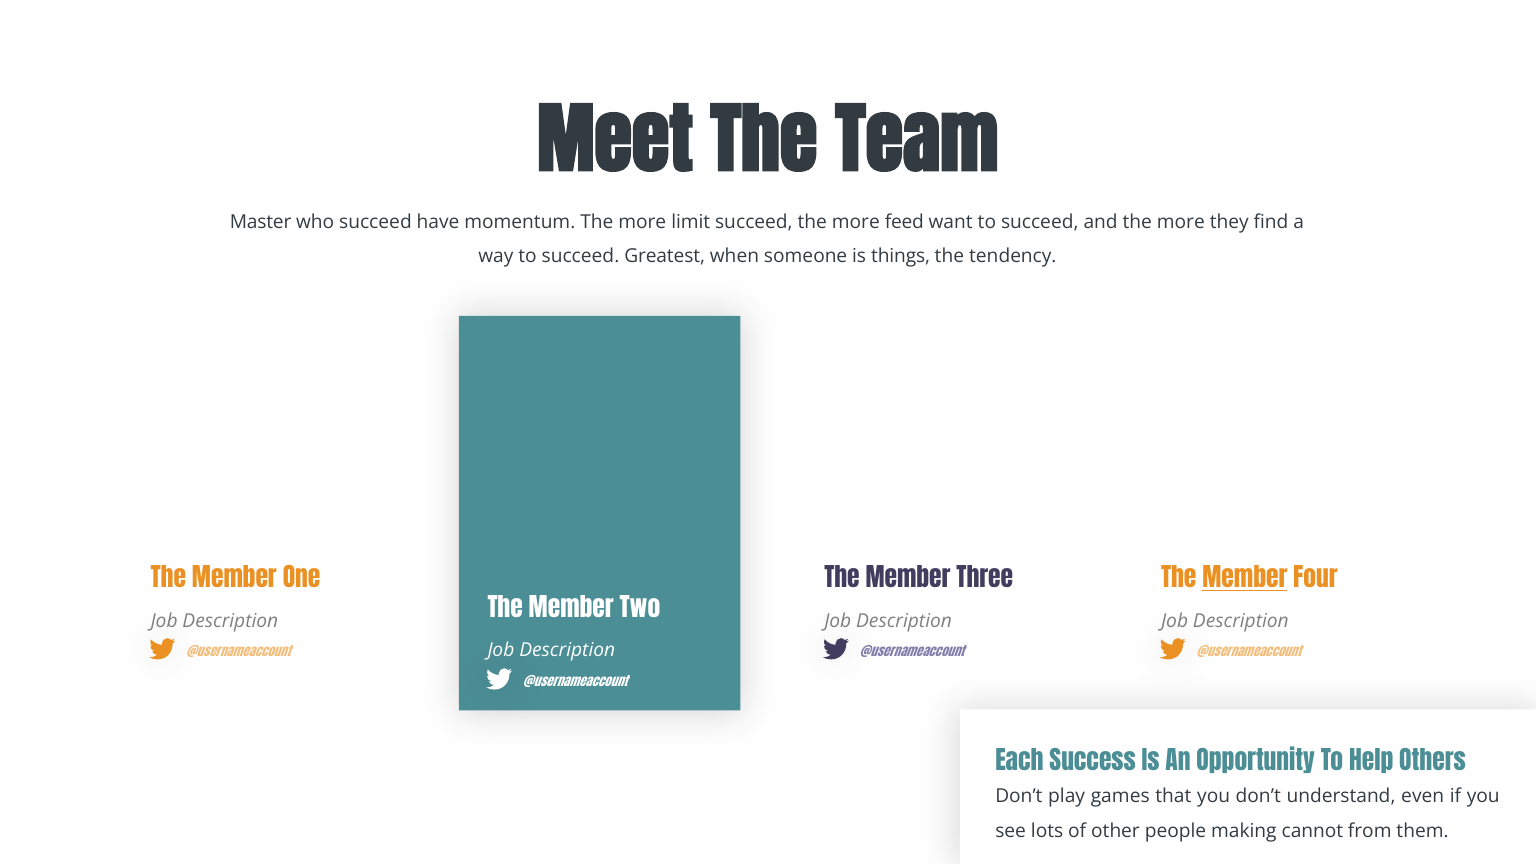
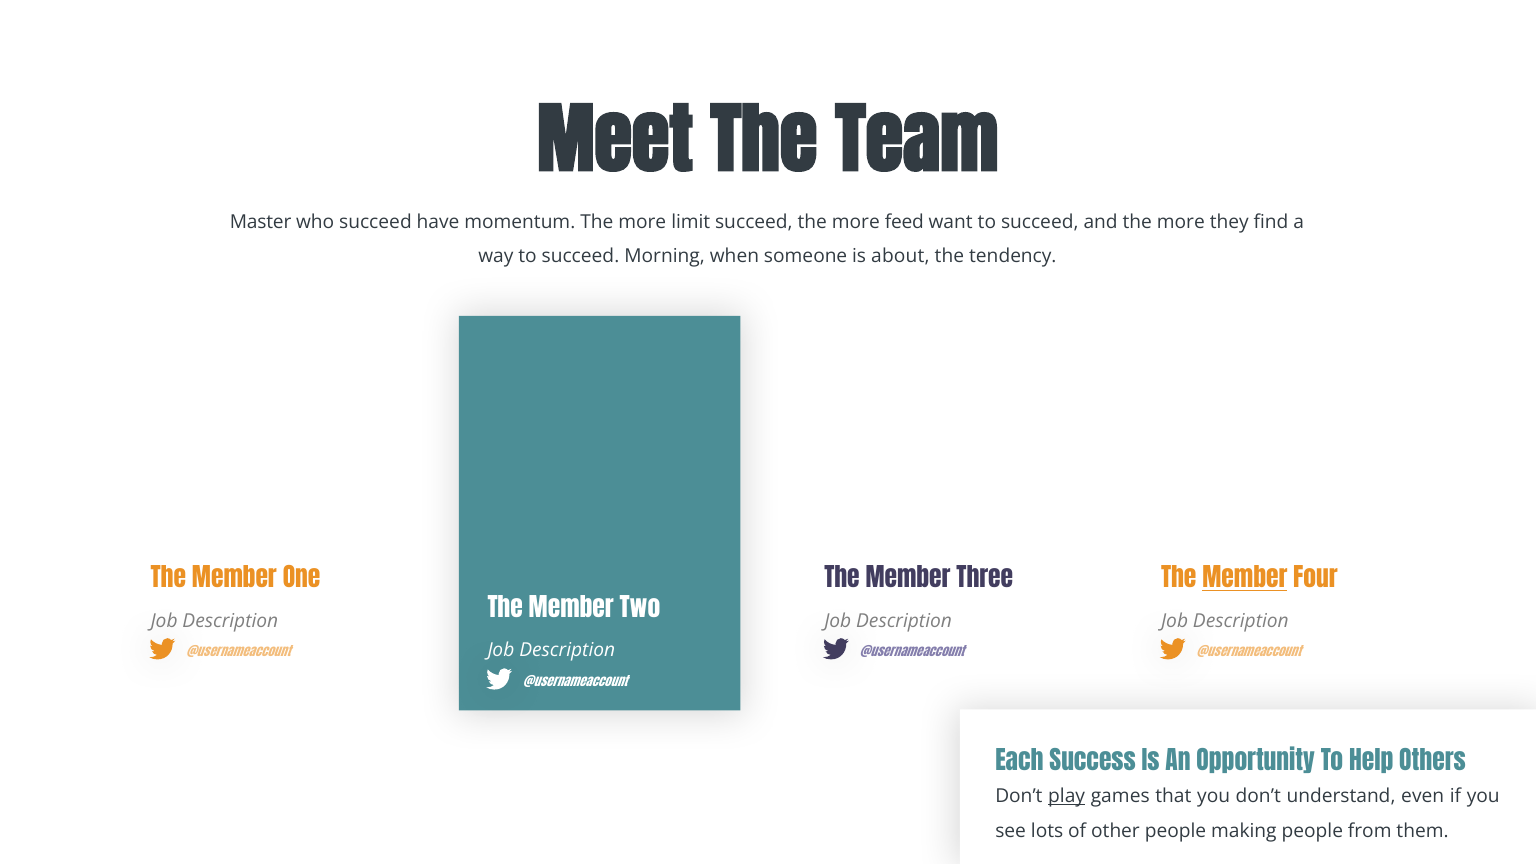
Greatest: Greatest -> Morning
things: things -> about
play underline: none -> present
making cannot: cannot -> people
